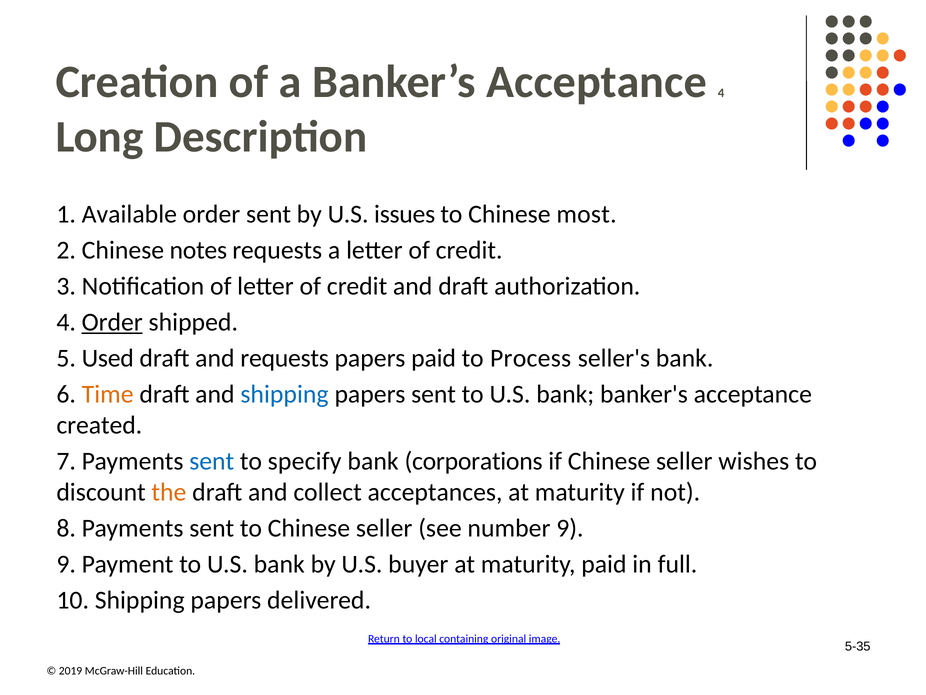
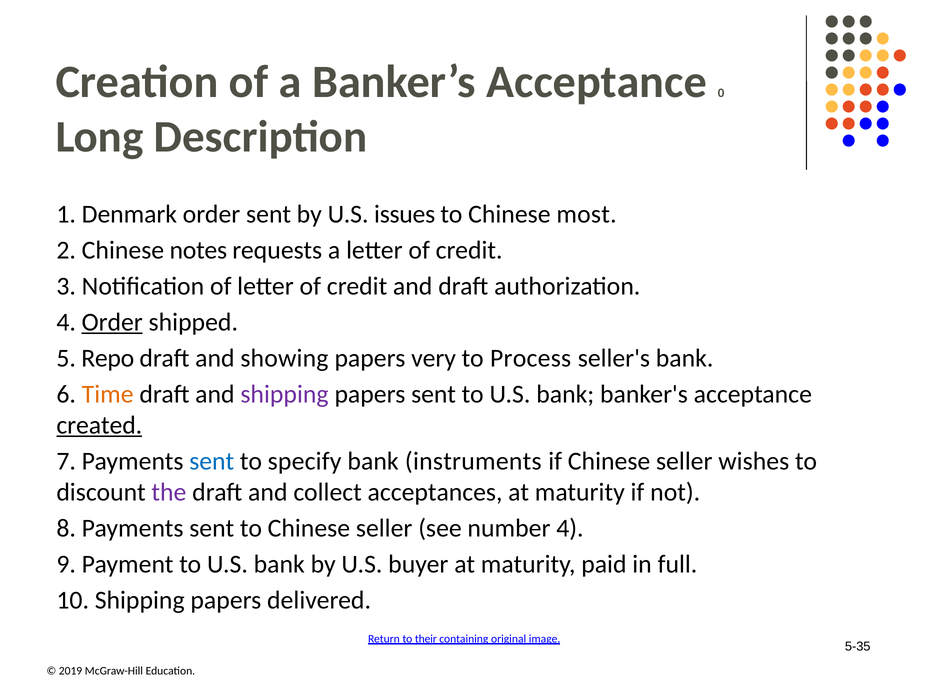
Acceptance 4: 4 -> 0
Available: Available -> Denmark
Used: Used -> Repo
and requests: requests -> showing
papers paid: paid -> very
shipping at (284, 394) colour: blue -> purple
created underline: none -> present
corporations: corporations -> instruments
the colour: orange -> purple
number 9: 9 -> 4
local: local -> their
